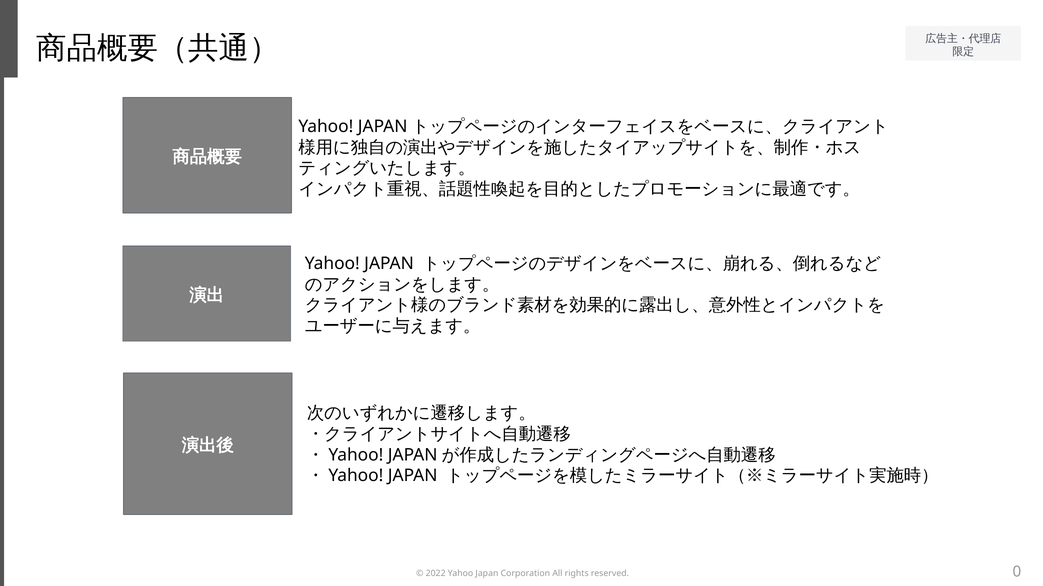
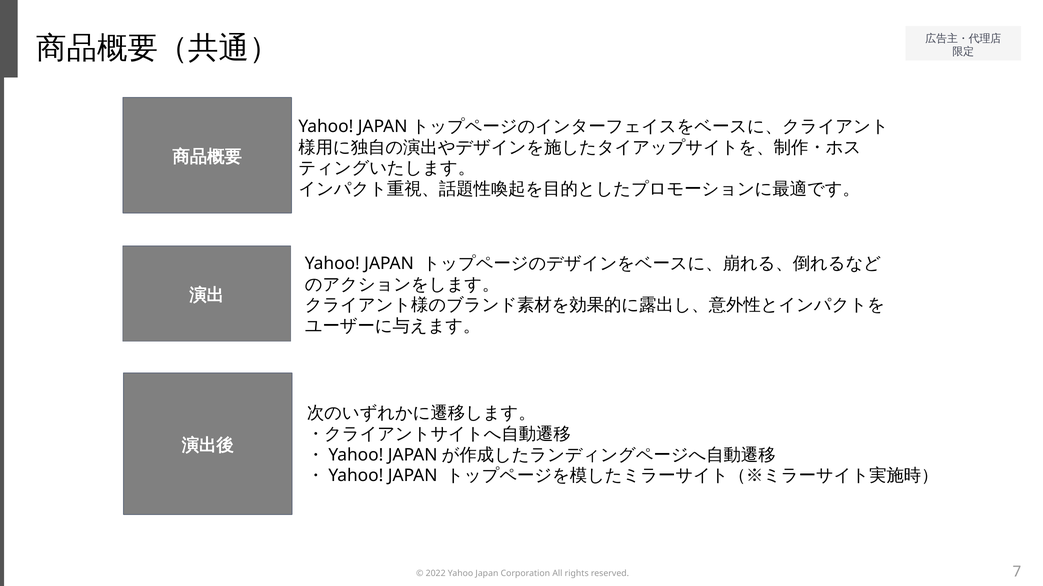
0: 0 -> 7
